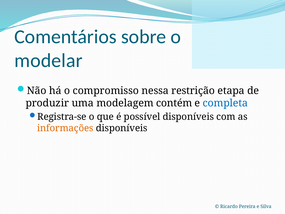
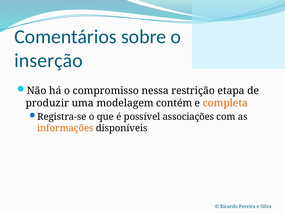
modelar: modelar -> inserção
completa colour: blue -> orange
possível disponíveis: disponíveis -> associações
